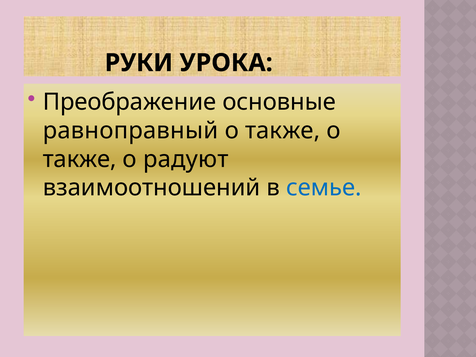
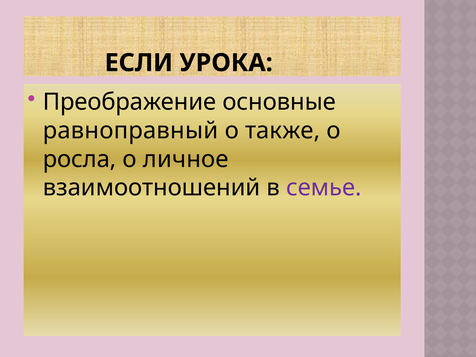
РУКИ: РУКИ -> ЕСЛИ
также at (80, 159): также -> росла
радуют: радуют -> личное
семье colour: blue -> purple
